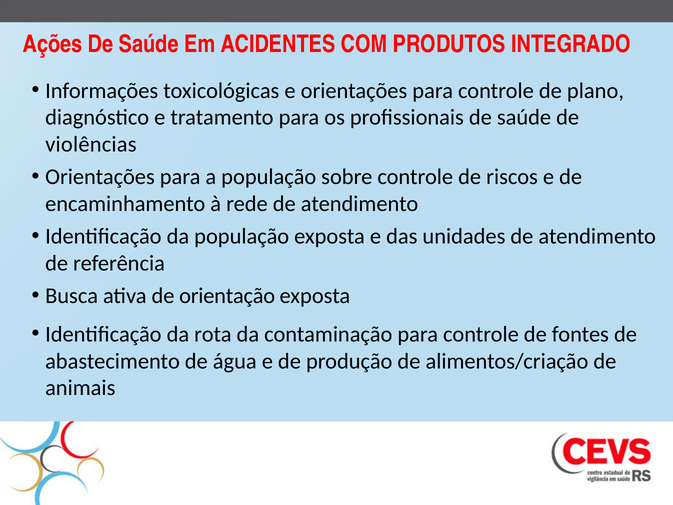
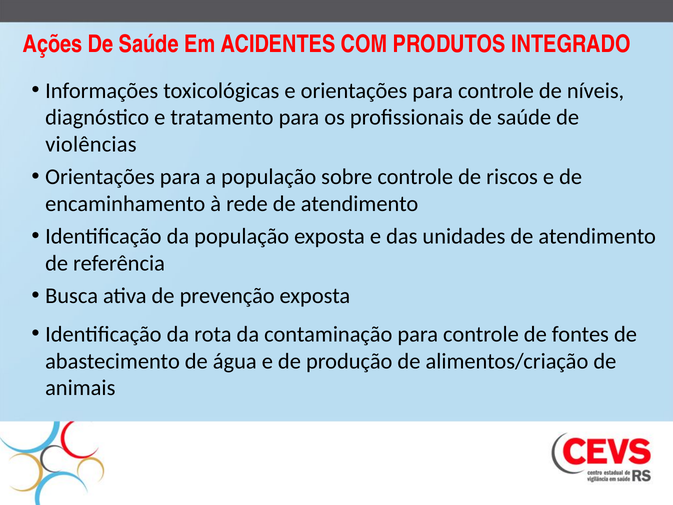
plano: plano -> níveis
orientação: orientação -> prevenção
